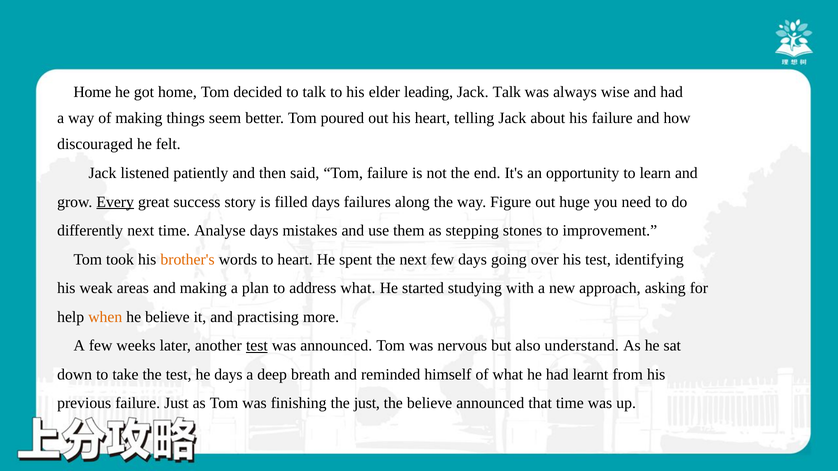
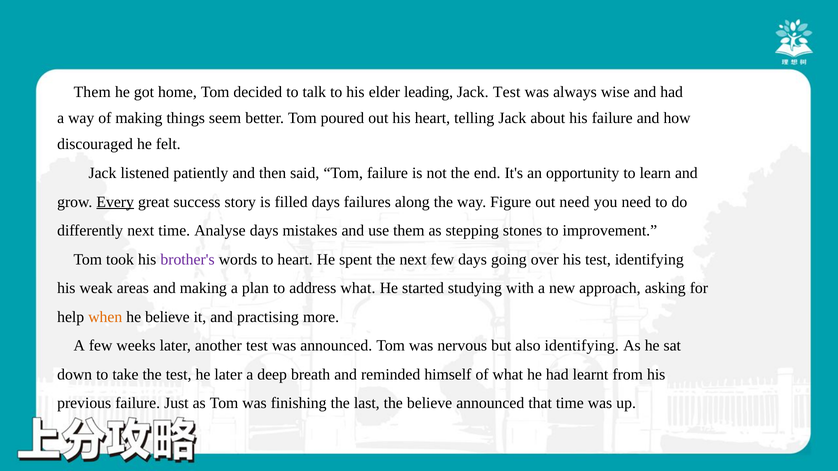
Home at (92, 92): Home -> Them
Jack Talk: Talk -> Test
out huge: huge -> need
brother's colour: orange -> purple
test at (257, 346) underline: present -> none
also understand: understand -> identifying
he days: days -> later
the just: just -> last
